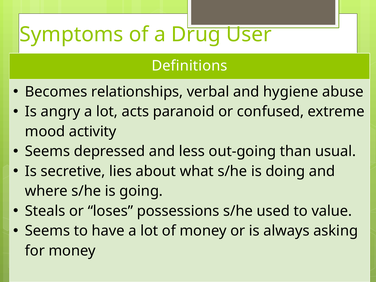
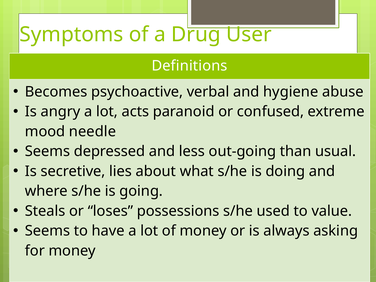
relationships: relationships -> psychoactive
activity: activity -> needle
